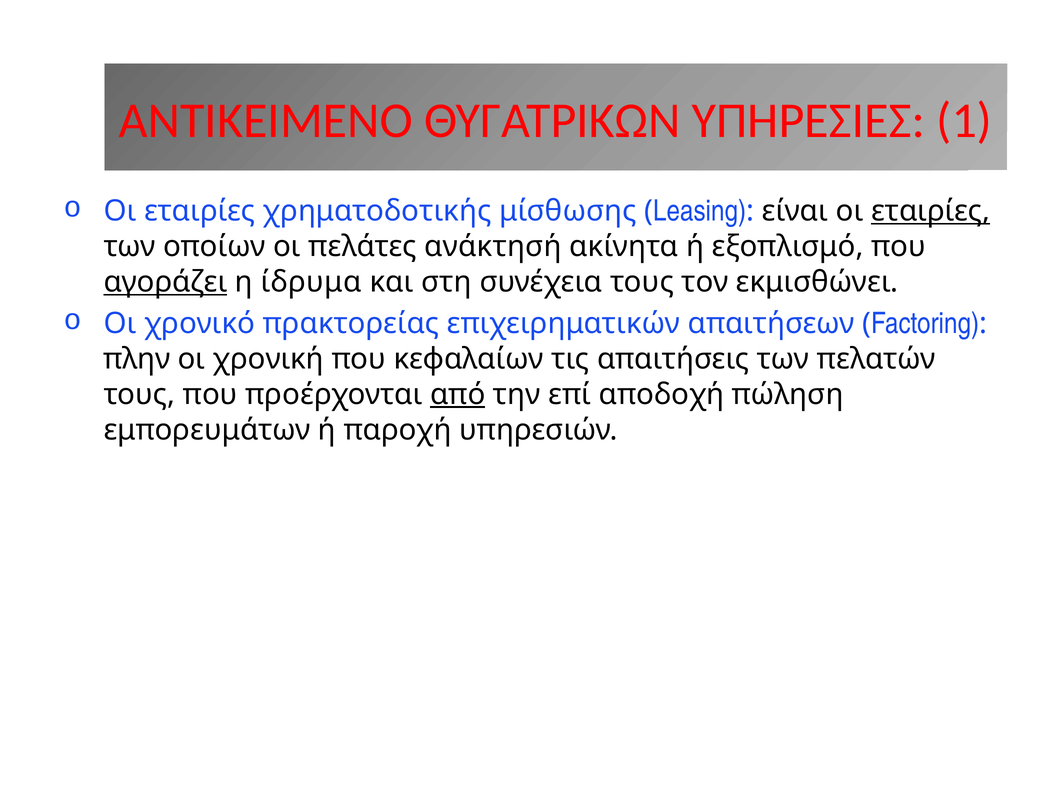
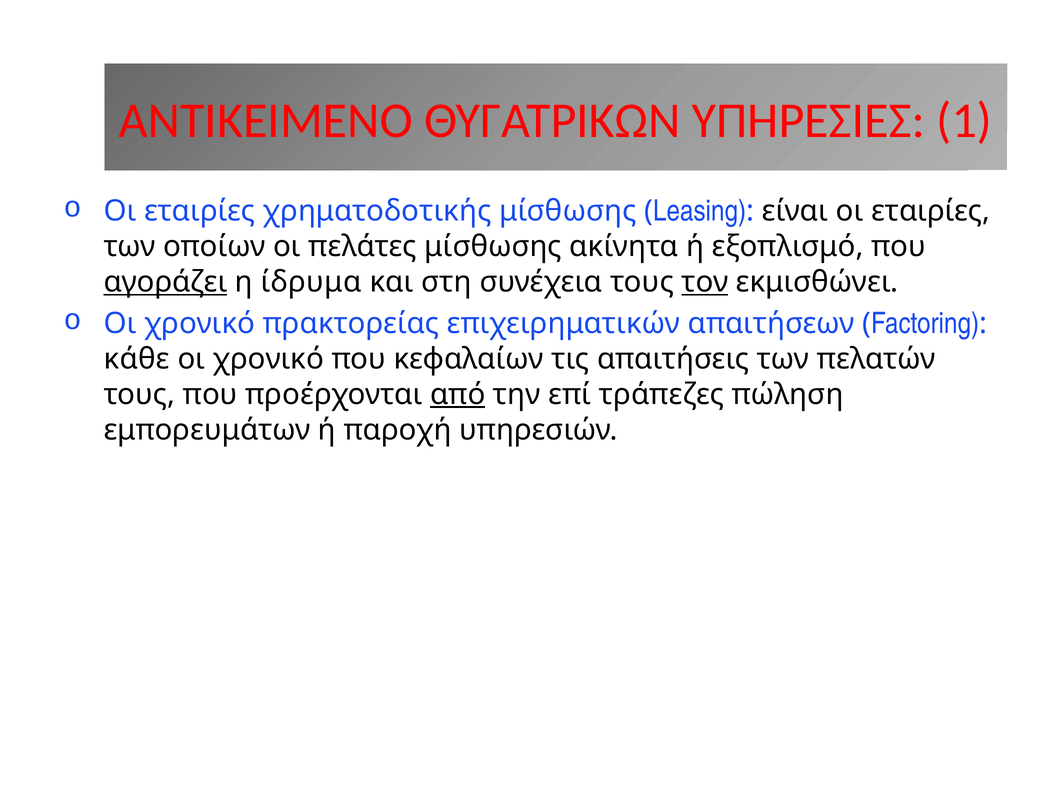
εταιρίες at (931, 211) underline: present -> none
πελάτες ανάκτησή: ανάκτησή -> μίσθωσης
τον underline: none -> present
πλην: πλην -> κάθε
χρονική at (268, 359): χρονική -> χρονικό
αποδοχή: αποδοχή -> τράπεζες
